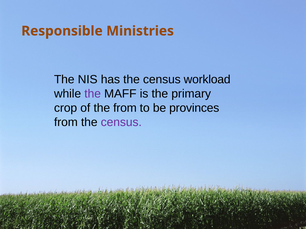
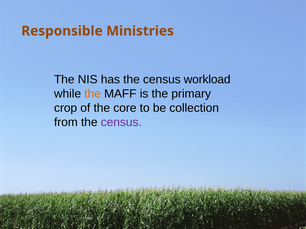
the at (93, 94) colour: purple -> orange
the from: from -> core
provinces: provinces -> collection
